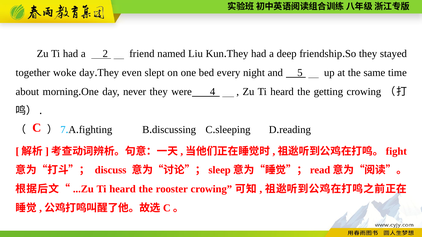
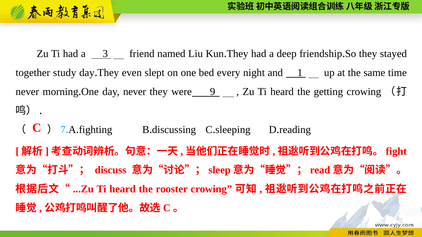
2: 2 -> 3
woke: woke -> study
5: 5 -> 1
about at (27, 92): about -> never
4: 4 -> 9
